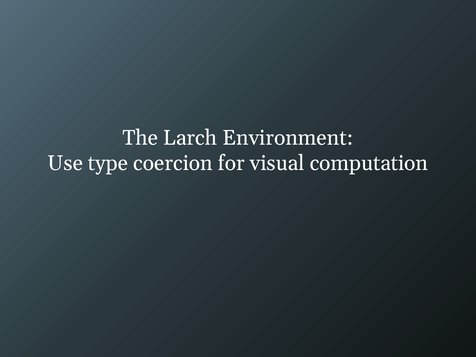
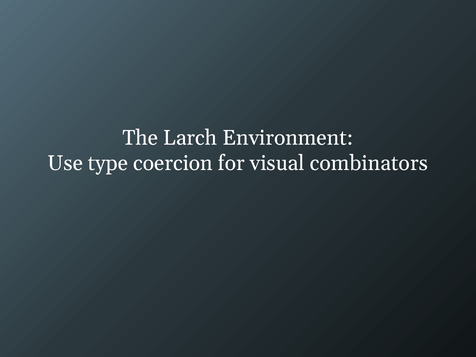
computation: computation -> combinators
